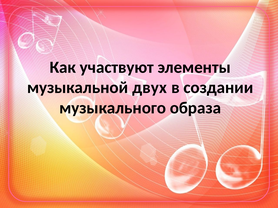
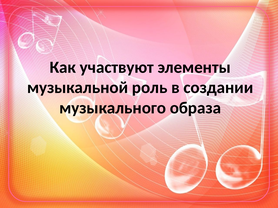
двух: двух -> роль
